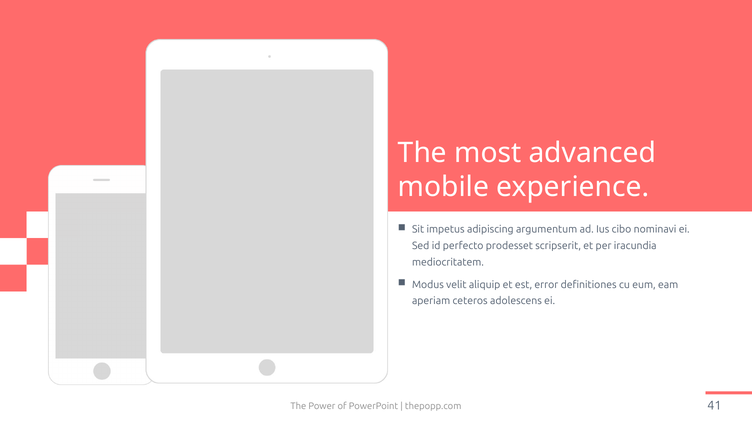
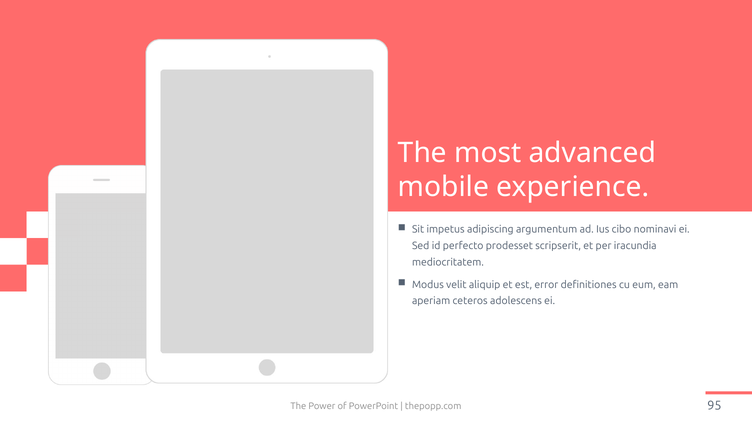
41: 41 -> 95
